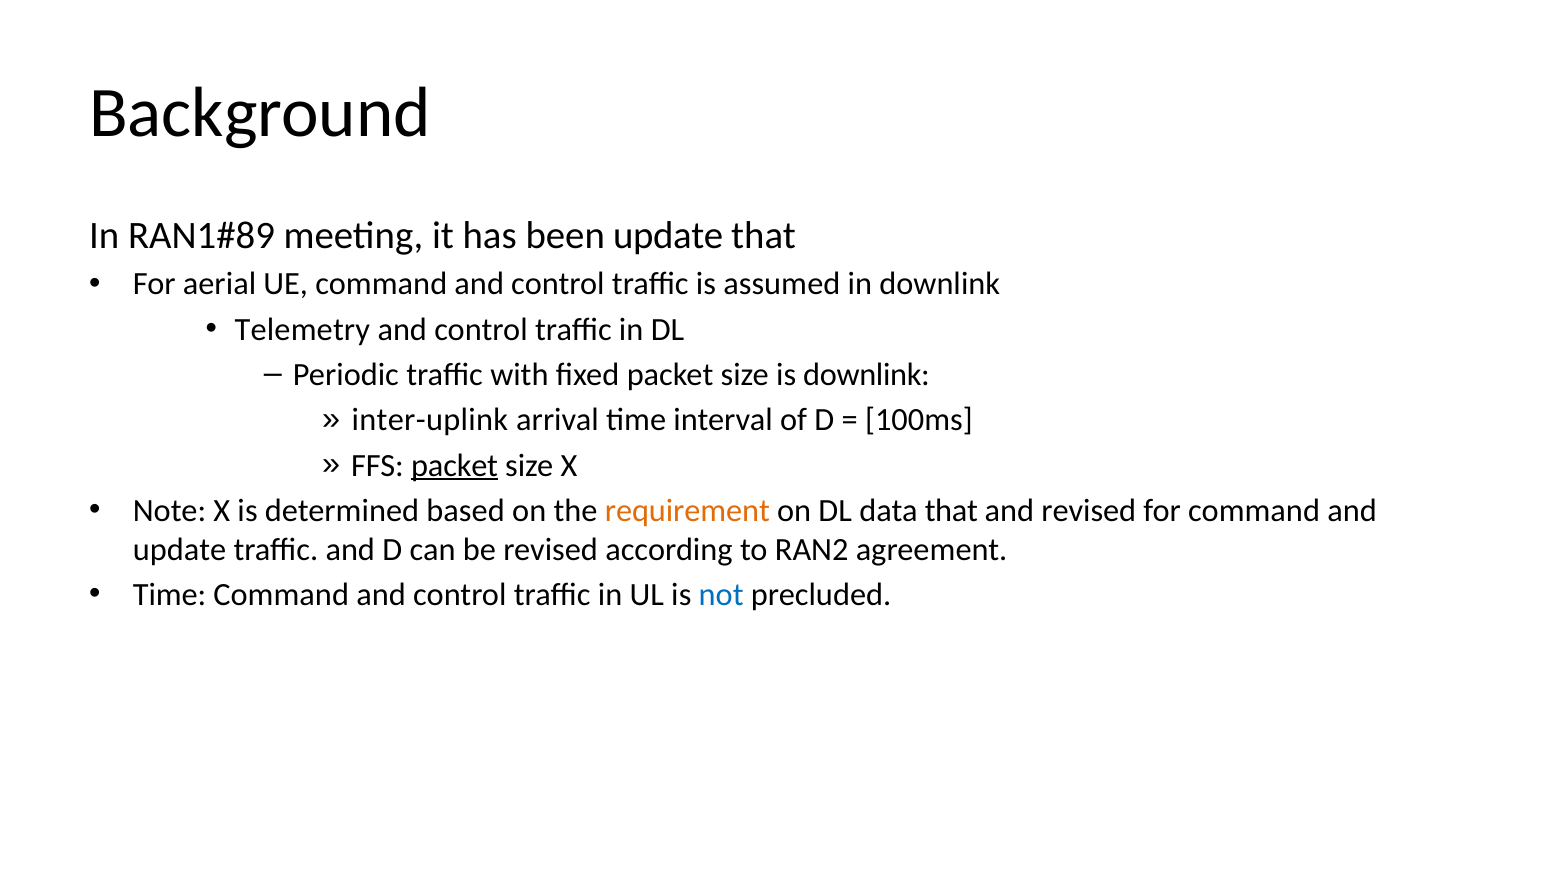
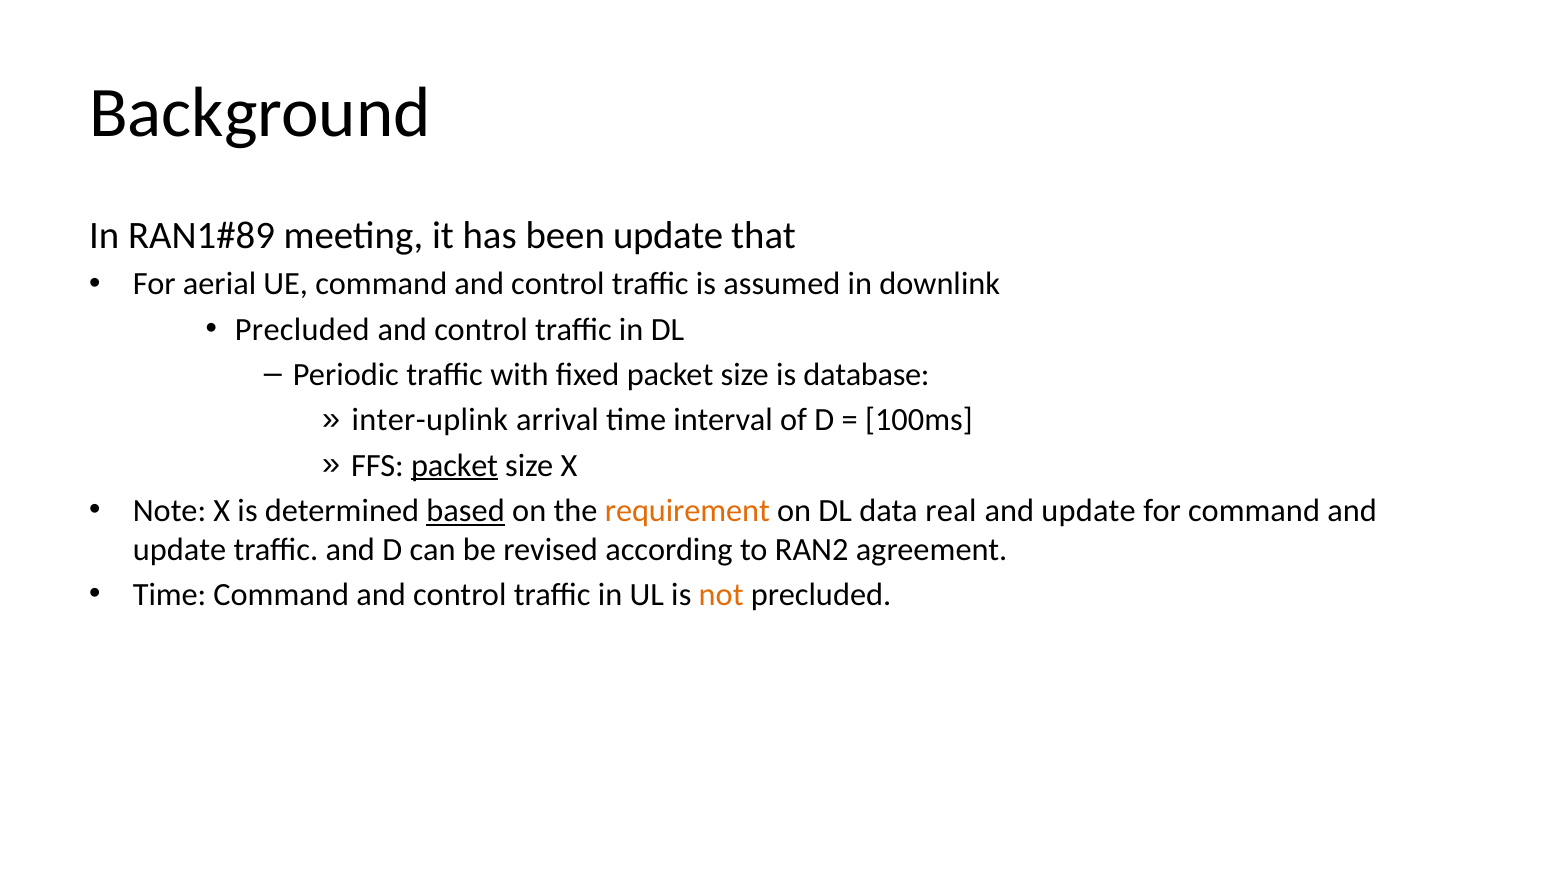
Telemetry at (302, 330): Telemetry -> Precluded
is downlink: downlink -> database
based underline: none -> present
data that: that -> real
revised at (1089, 511): revised -> update
not colour: blue -> orange
